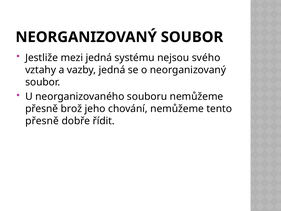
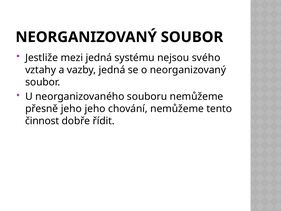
přesně brož: brož -> jeho
přesně at (42, 121): přesně -> činnost
